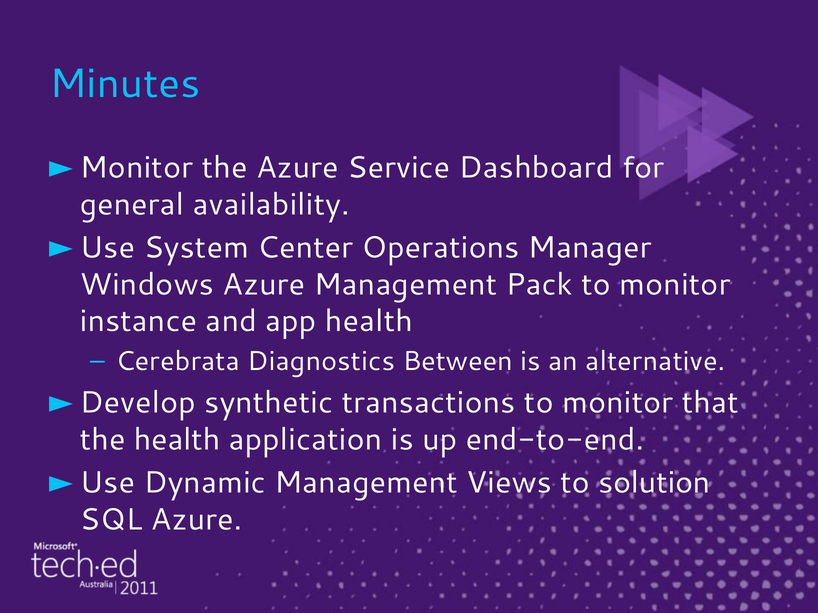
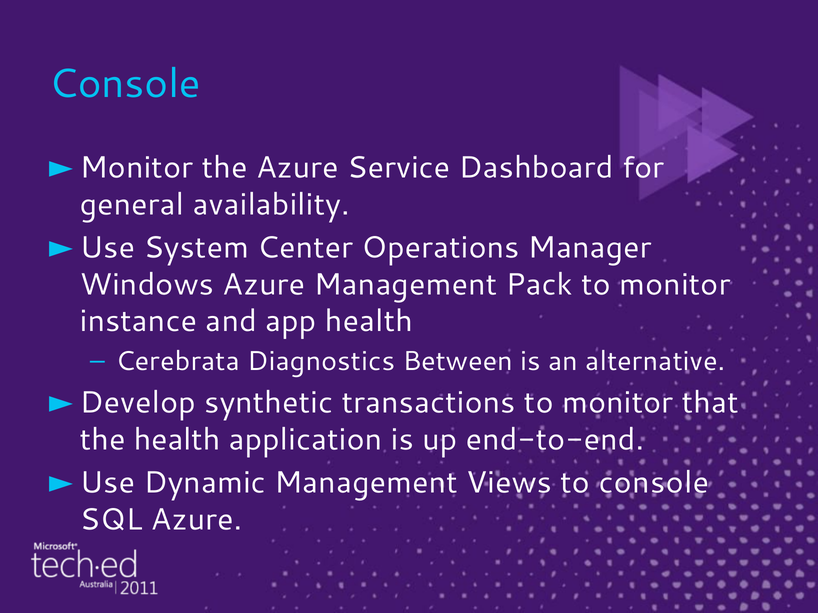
Minutes at (125, 84): Minutes -> Console
to solution: solution -> console
